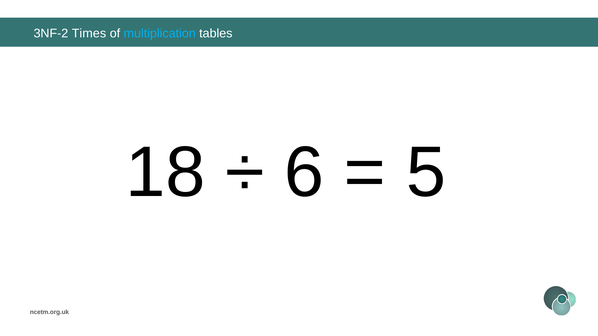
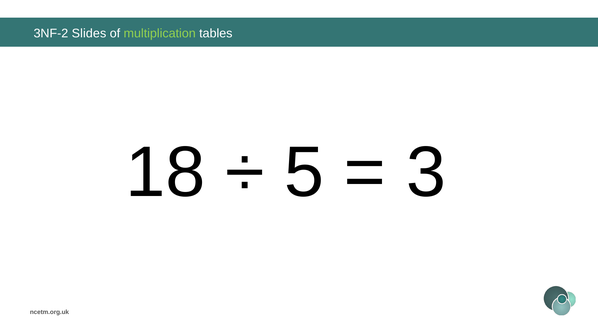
Times: Times -> Slides
multiplication colour: light blue -> light green
6: 6 -> 5
5: 5 -> 3
